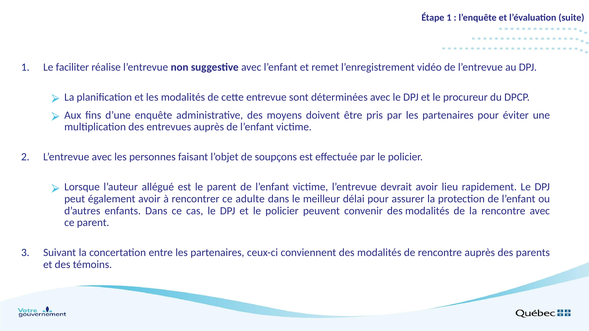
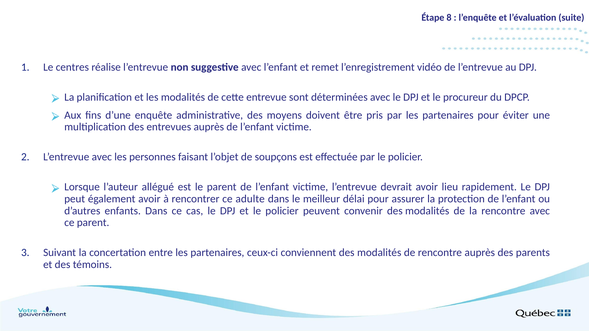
Étape 1: 1 -> 8
faciliter: faciliter -> centres
